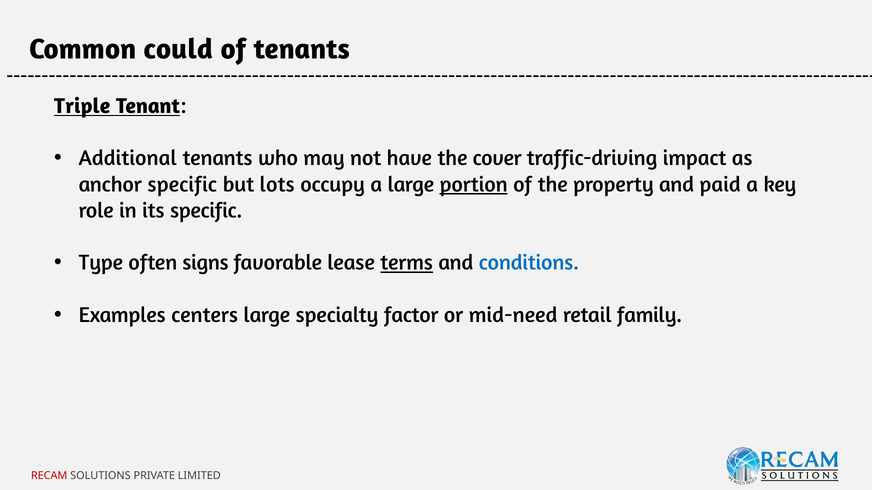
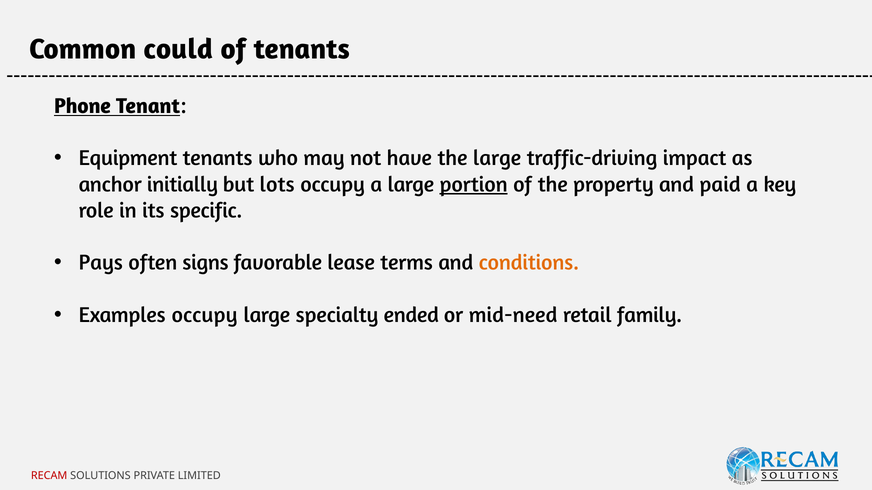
Triple: Triple -> Phone
Additional: Additional -> Equipment
the cover: cover -> large
anchor specific: specific -> initially
Type: Type -> Pays
terms underline: present -> none
conditions colour: blue -> orange
Examples centers: centers -> occupy
factor: factor -> ended
